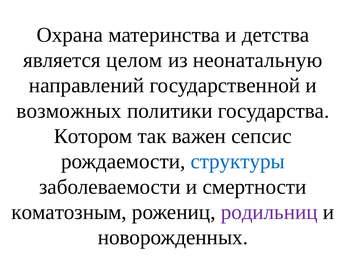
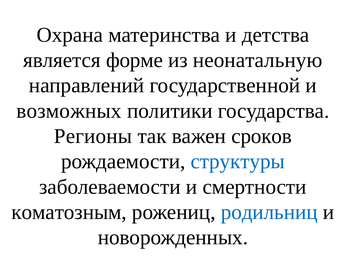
целом: целом -> форме
Котором: Котором -> Регионы
сепсис: сепсис -> сроков
родильниц colour: purple -> blue
